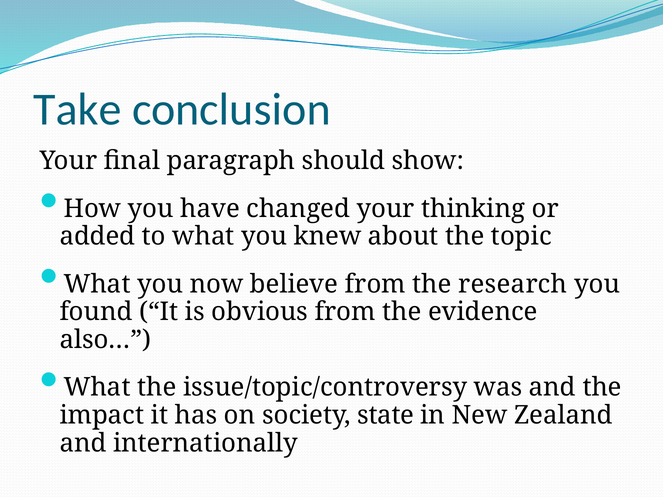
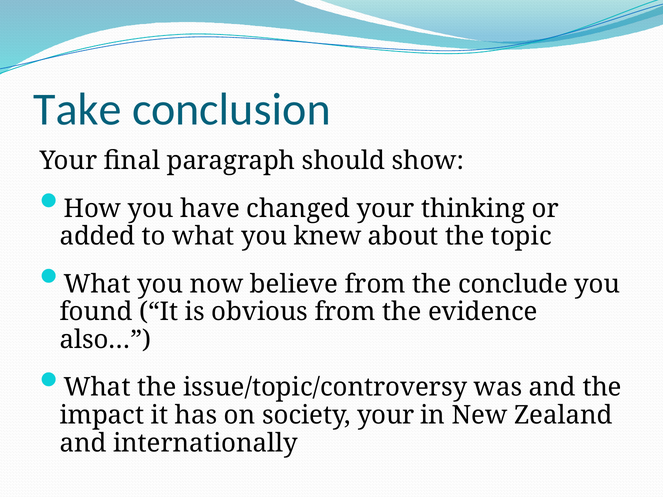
research: research -> conclude
society state: state -> your
